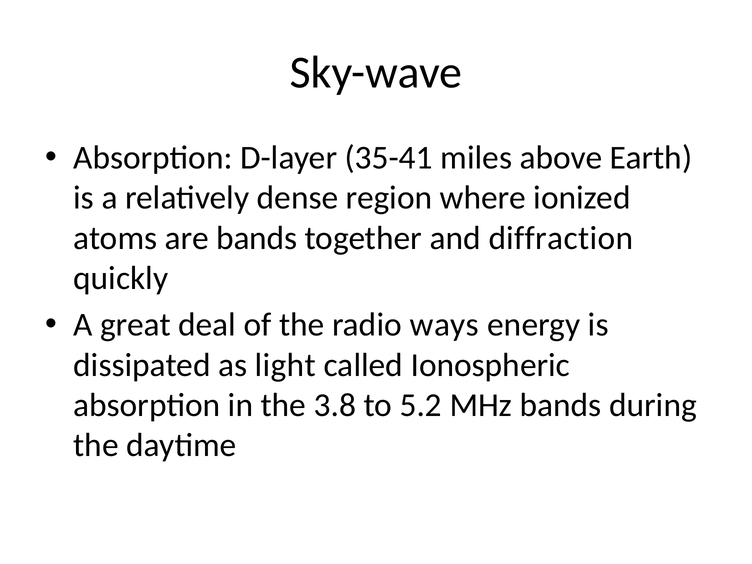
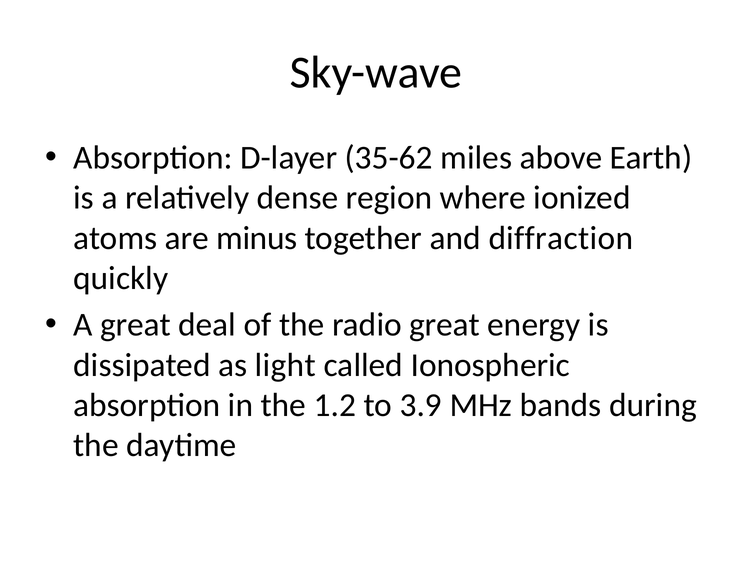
35-41: 35-41 -> 35-62
are bands: bands -> minus
radio ways: ways -> great
3.8: 3.8 -> 1.2
5.2: 5.2 -> 3.9
